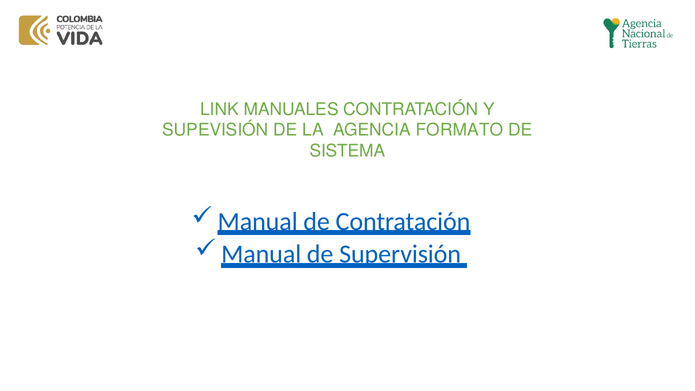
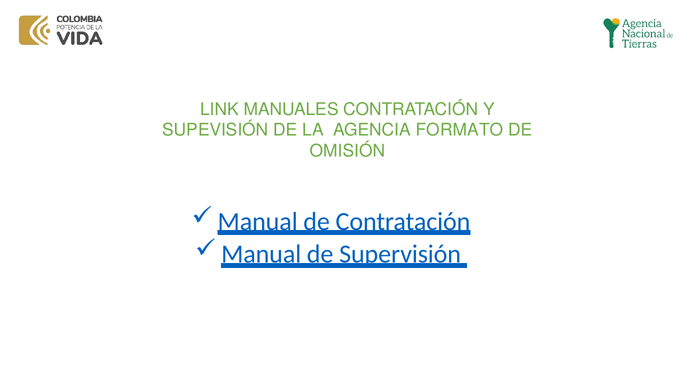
SISTEMA: SISTEMA -> OMISIÓN
